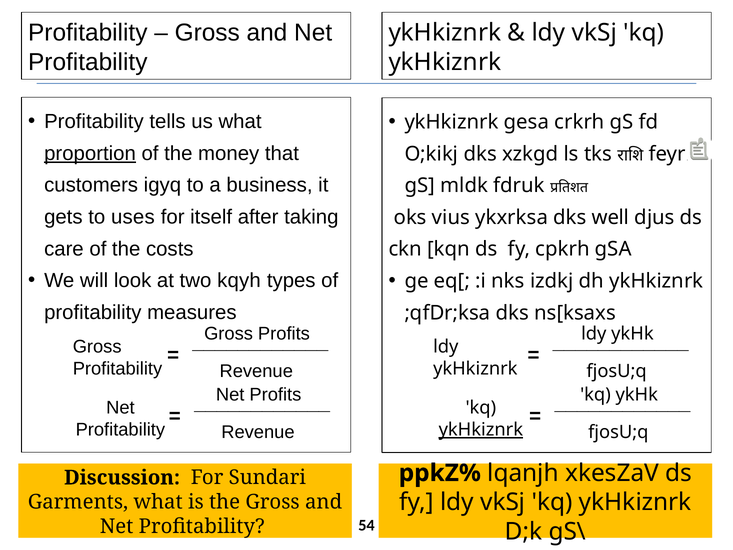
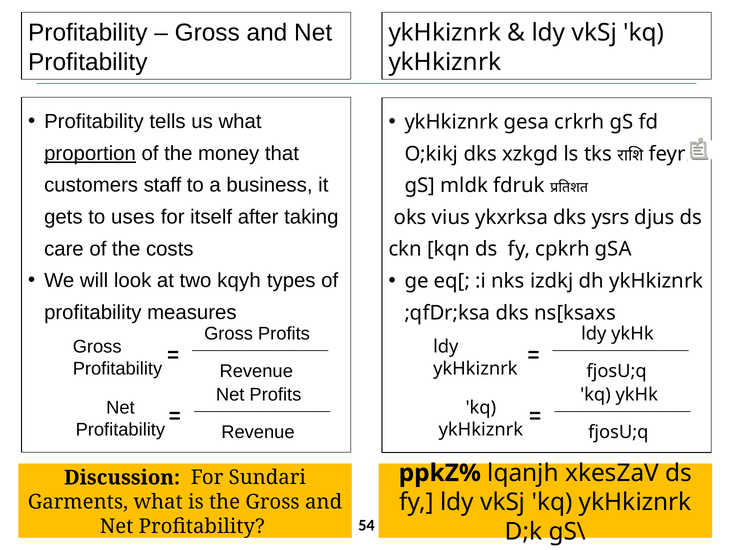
igyq: igyq -> staff
well: well -> ysrs
ykHkiznrk at (481, 430) underline: present -> none
